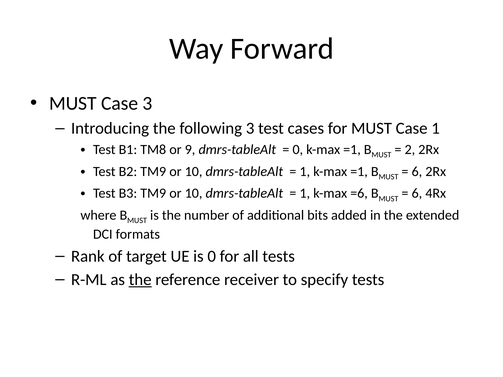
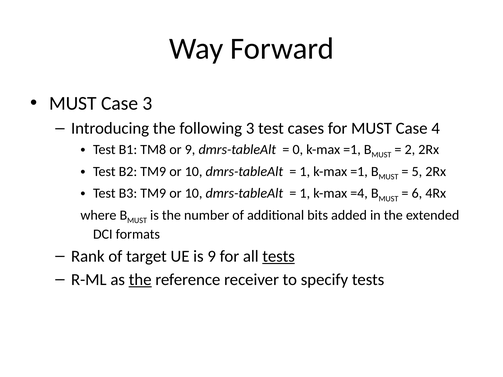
Case 1: 1 -> 4
6 at (417, 172): 6 -> 5
=6: =6 -> =4
is 0: 0 -> 9
tests at (279, 256) underline: none -> present
